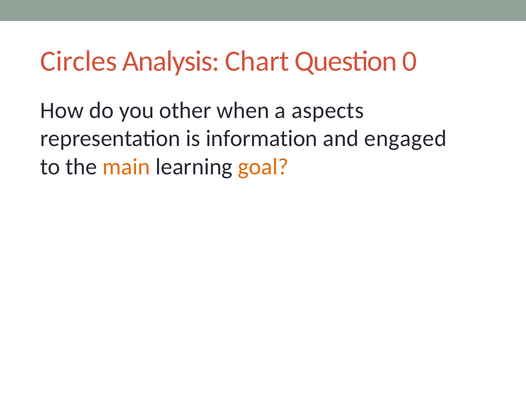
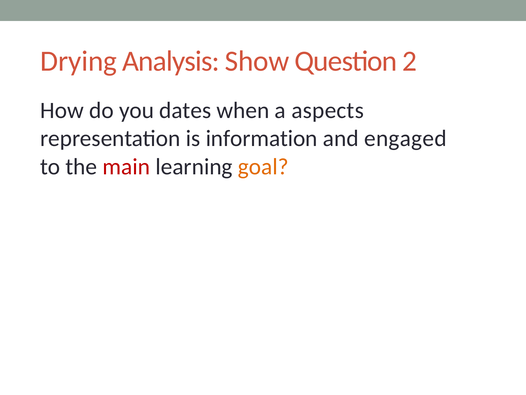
Circles: Circles -> Drying
Chart: Chart -> Show
0: 0 -> 2
other: other -> dates
main colour: orange -> red
